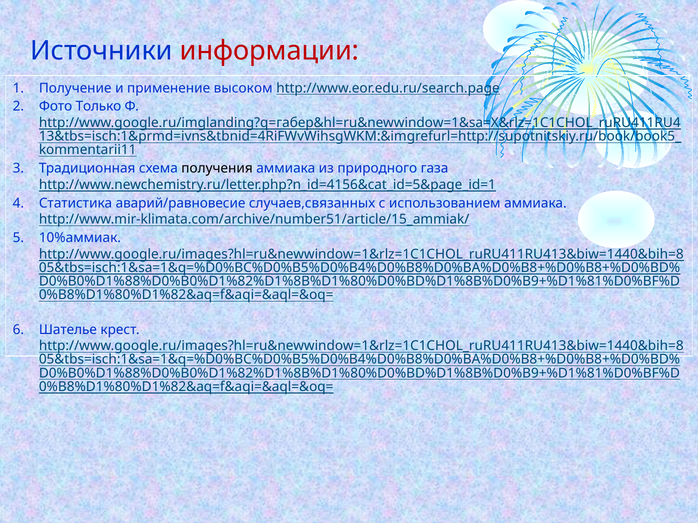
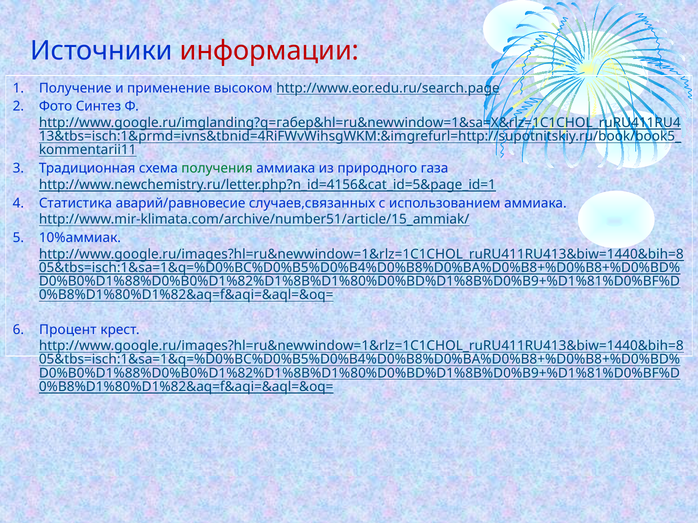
Только: Только -> Синтез
получения colour: black -> green
Шателье: Шателье -> Процент
